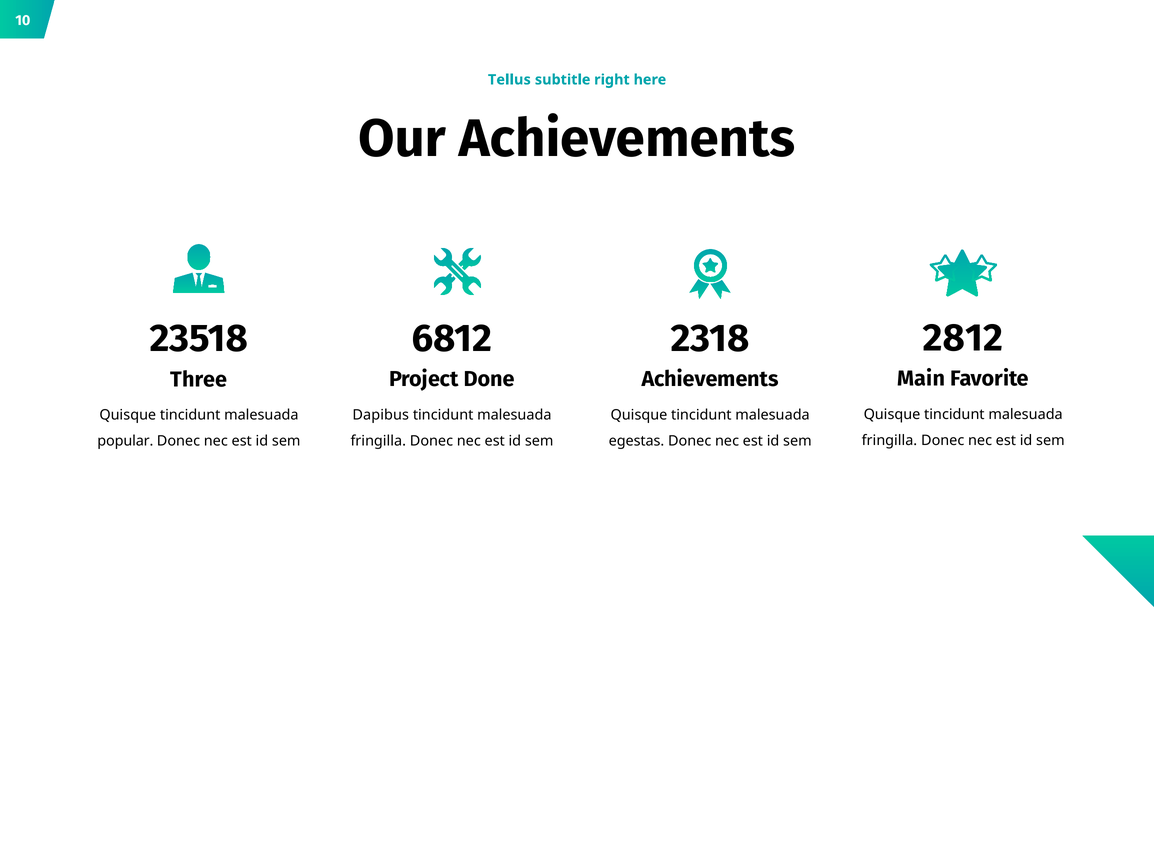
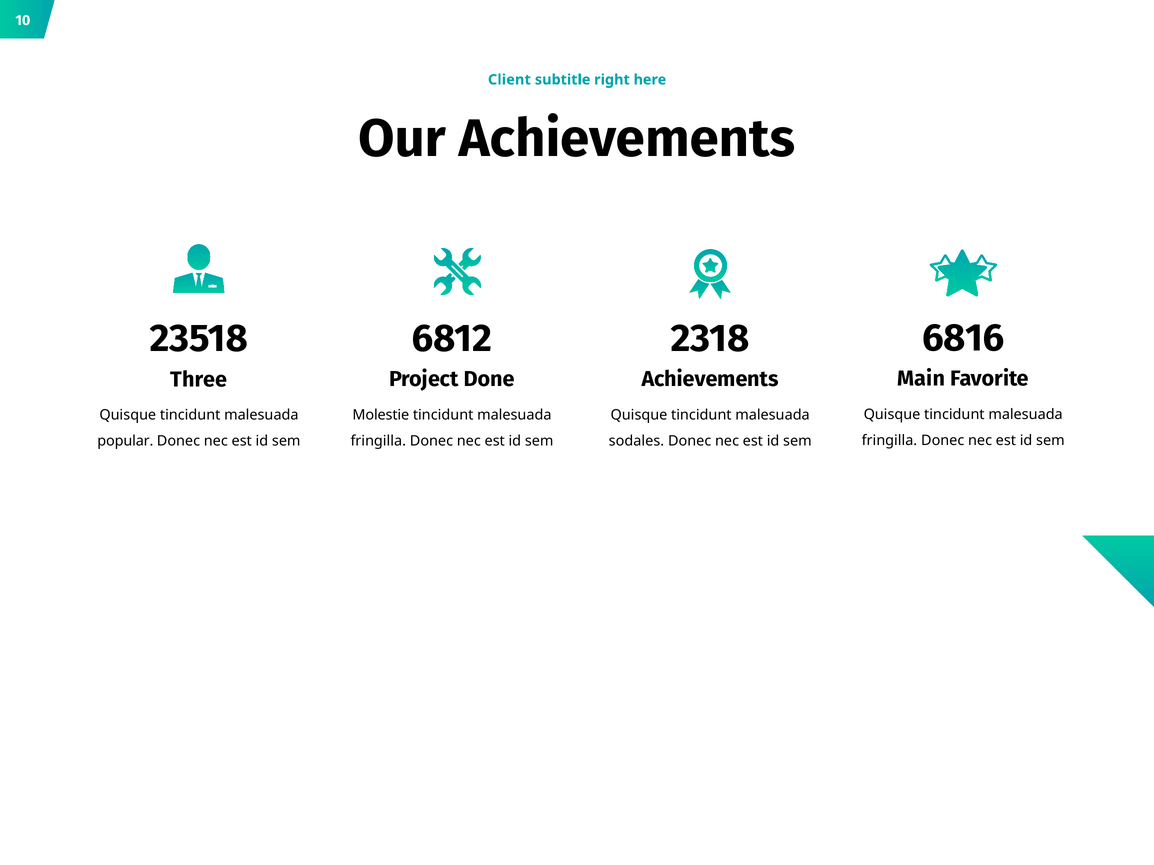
Tellus: Tellus -> Client
2812: 2812 -> 6816
Dapibus: Dapibus -> Molestie
egestas: egestas -> sodales
